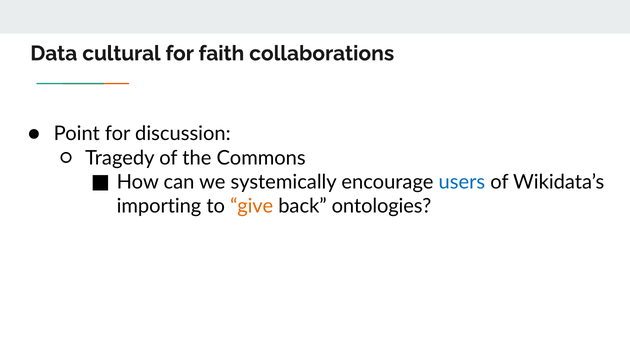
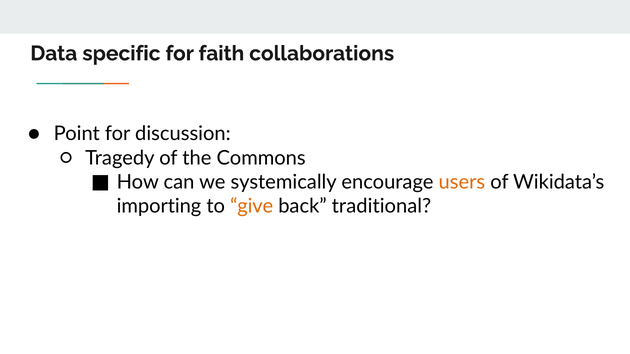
cultural: cultural -> specific
users colour: blue -> orange
ontologies: ontologies -> traditional
